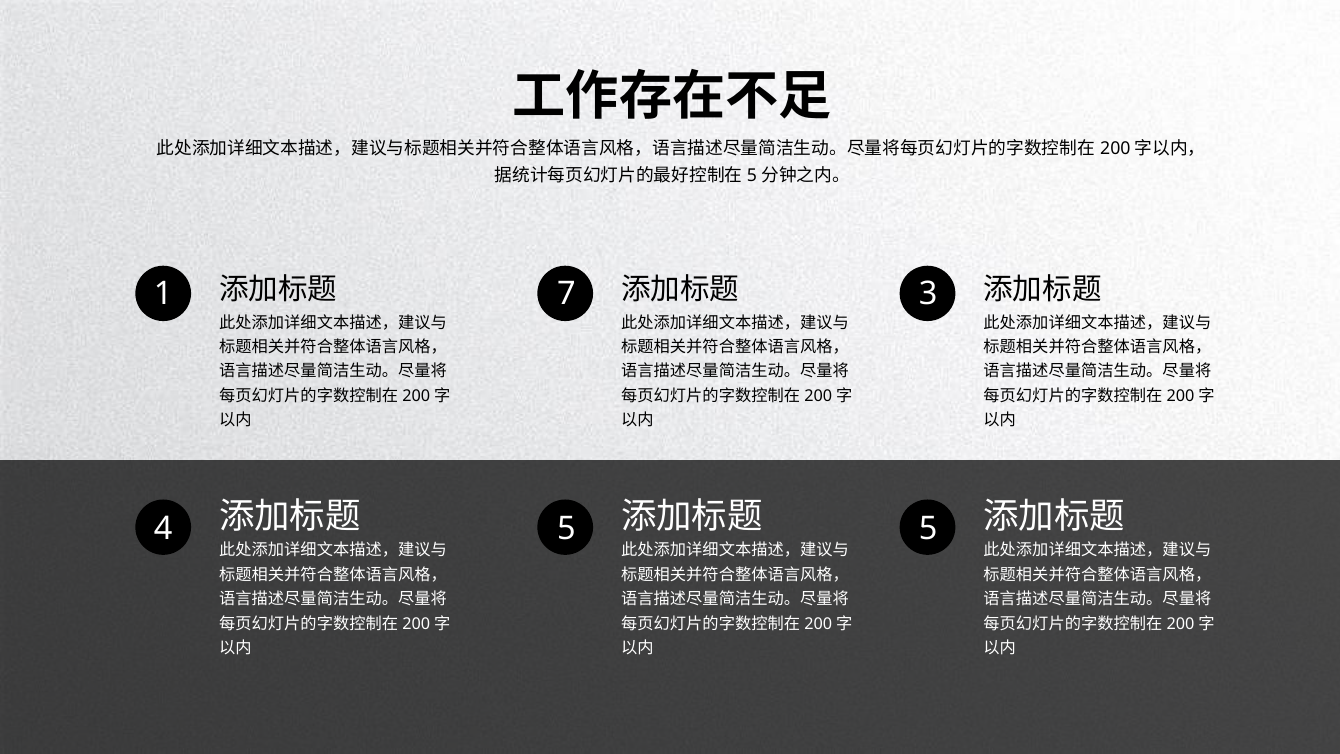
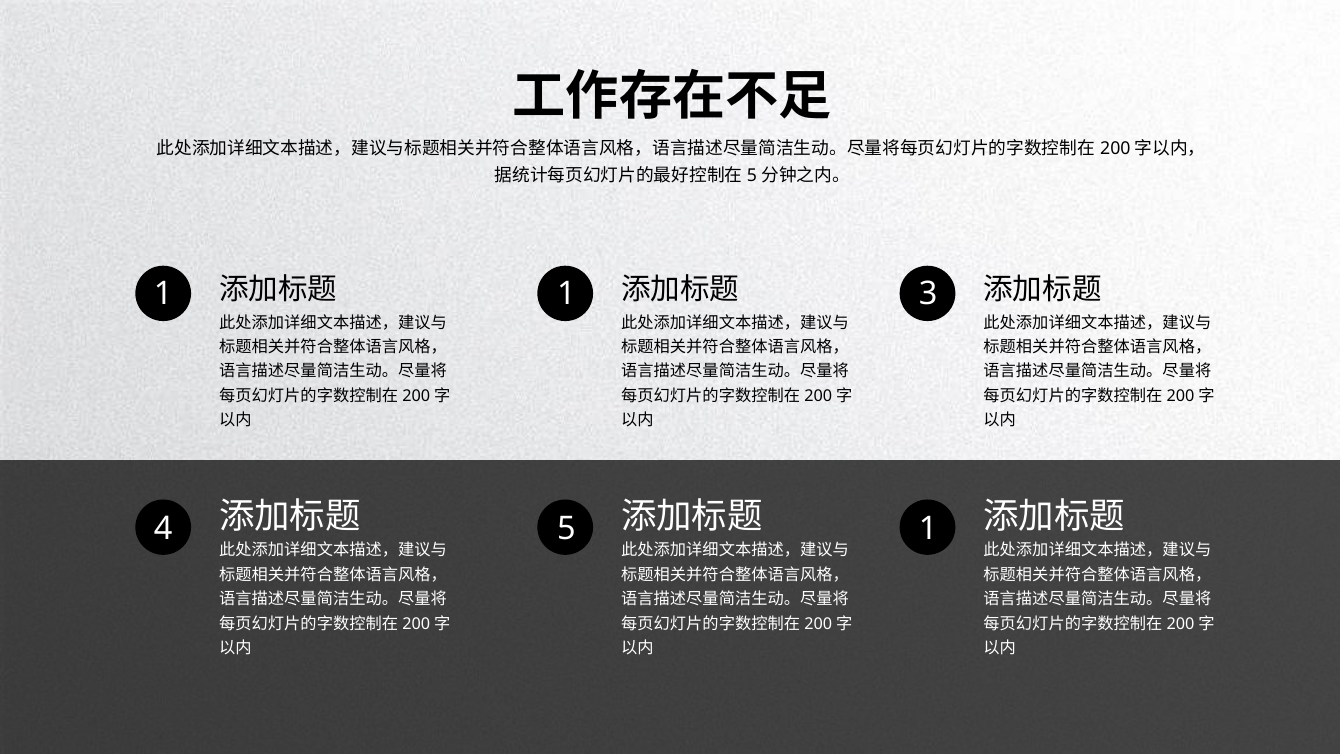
1 7: 7 -> 1
5 5: 5 -> 1
